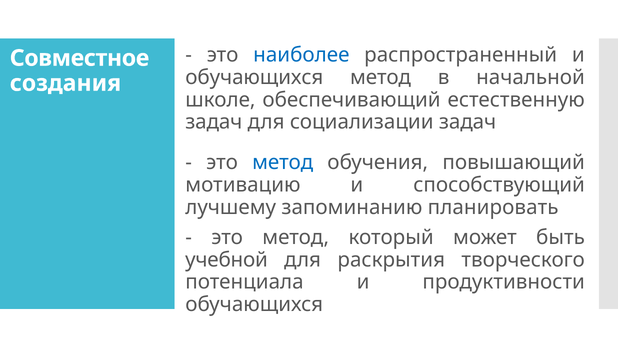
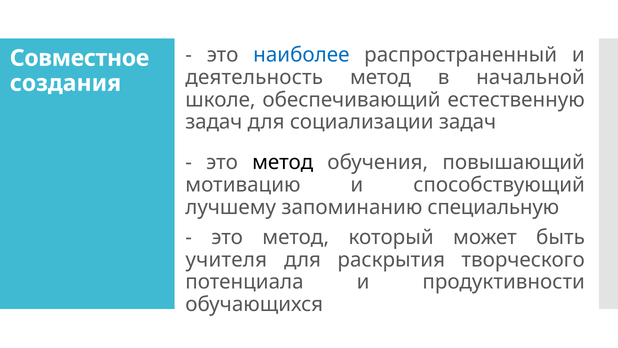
обучающихся at (254, 77): обучающихся -> деятельность
метод at (283, 162) colour: blue -> black
планировать: планировать -> специальную
учебной: учебной -> учителя
